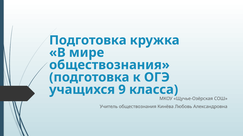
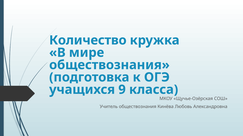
Подготовка at (88, 40): Подготовка -> Количество
